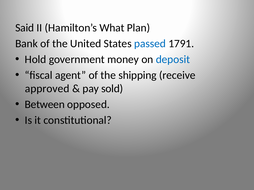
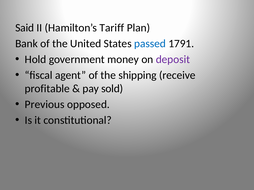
What: What -> Tariff
deposit colour: blue -> purple
approved: approved -> profitable
Between: Between -> Previous
